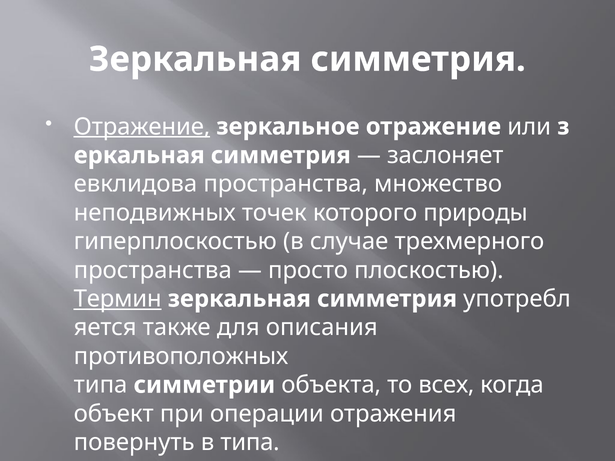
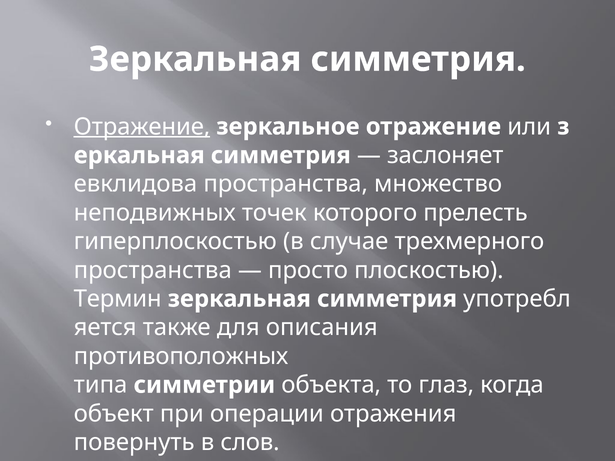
природы: природы -> прелесть
Термин underline: present -> none
всех: всех -> глаз
в типа: типа -> слов
